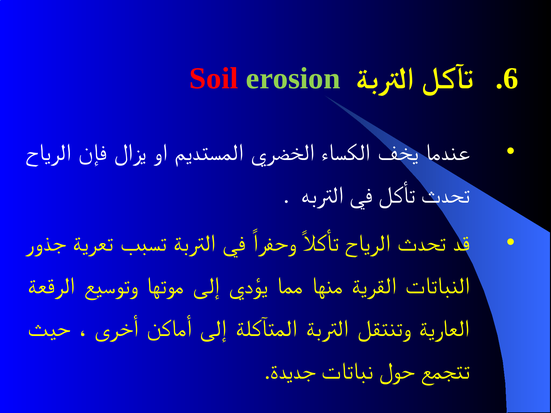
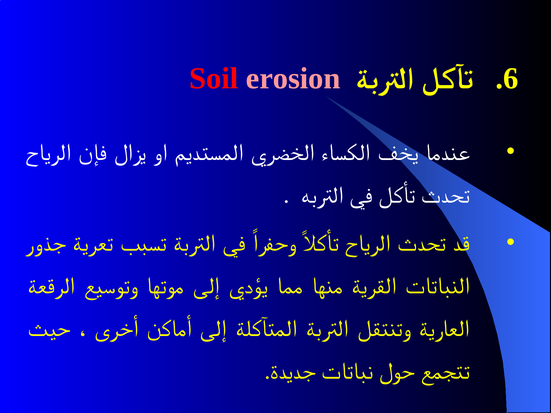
erosion colour: light green -> pink
